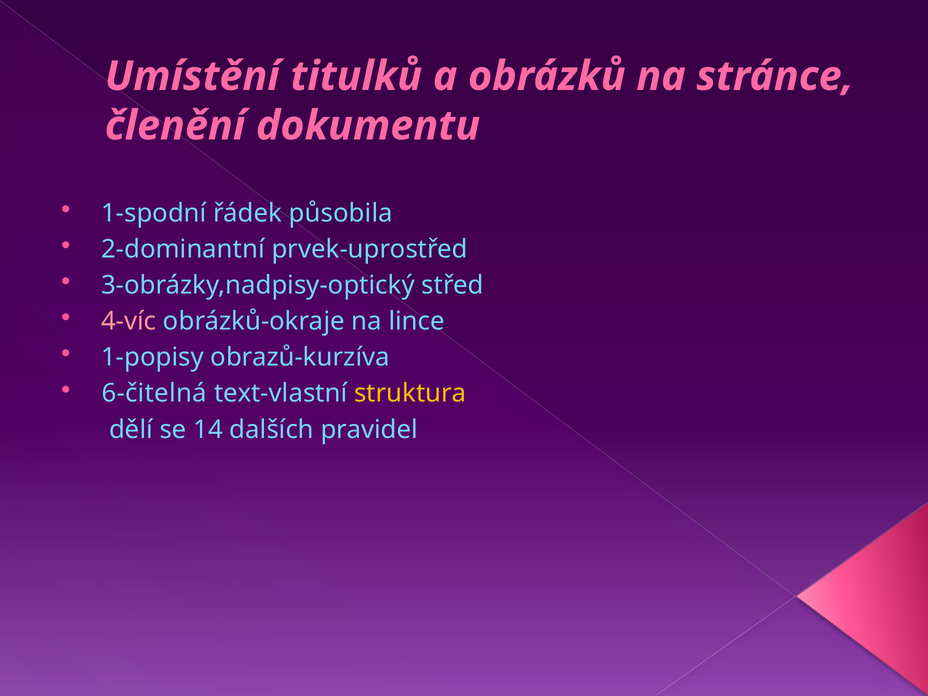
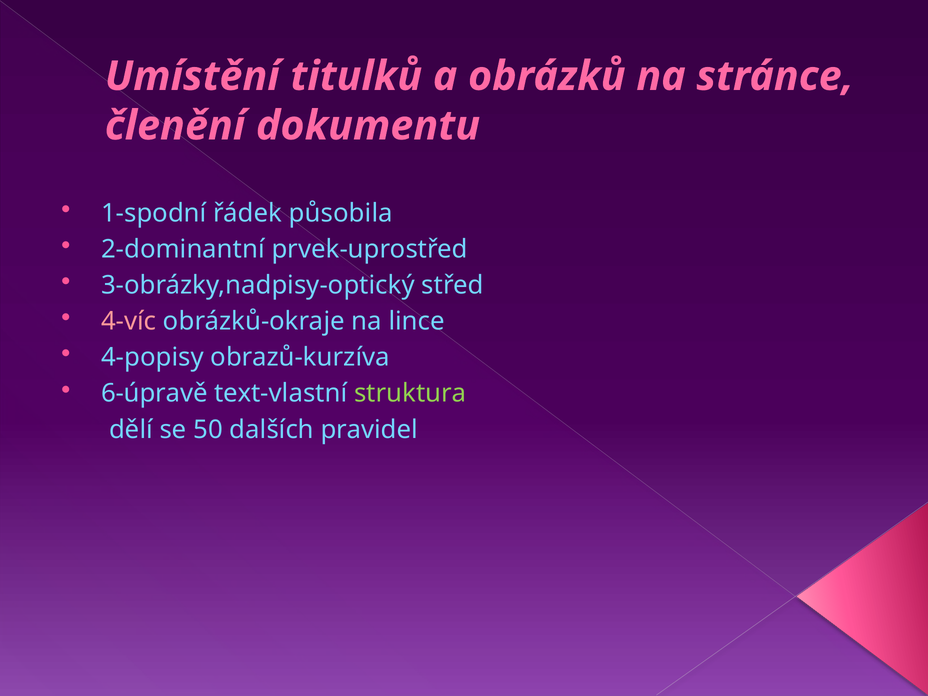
1-popisy: 1-popisy -> 4-popisy
6-čitelná: 6-čitelná -> 6-úpravě
struktura colour: yellow -> light green
14: 14 -> 50
